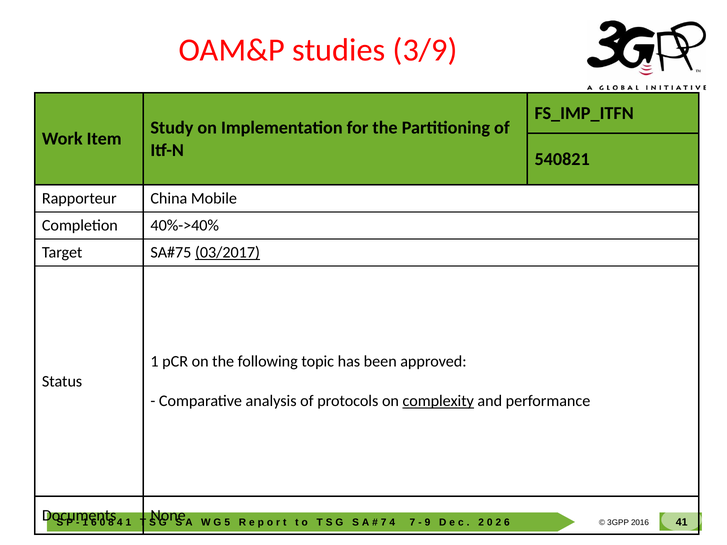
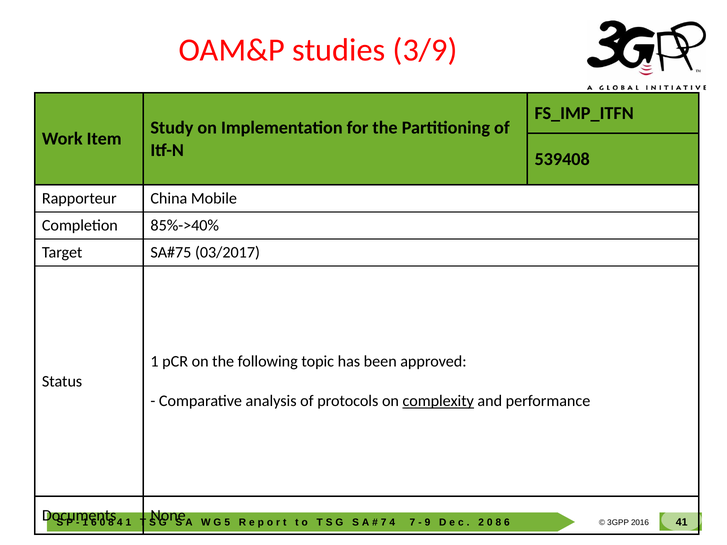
540821: 540821 -> 539408
40%->40%: 40%->40% -> 85%->40%
03/2017 underline: present -> none
2 at (498, 523): 2 -> 8
